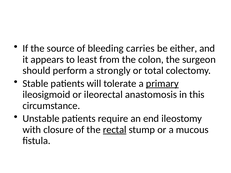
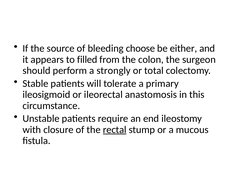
carries: carries -> choose
least: least -> filled
primary underline: present -> none
